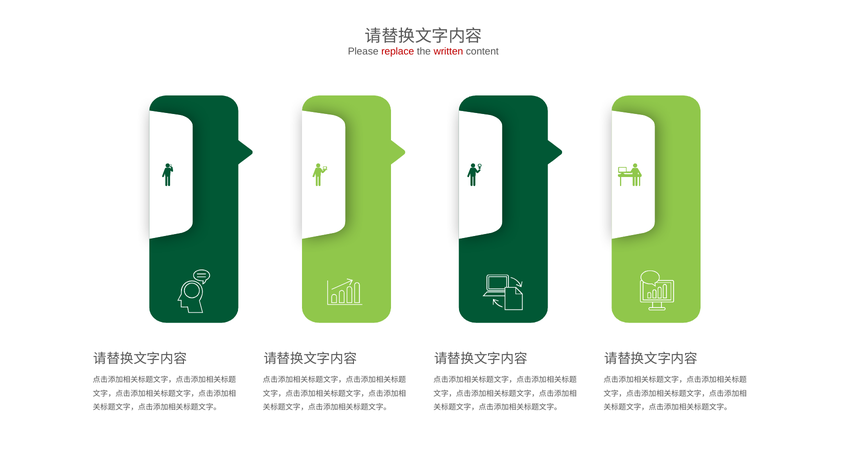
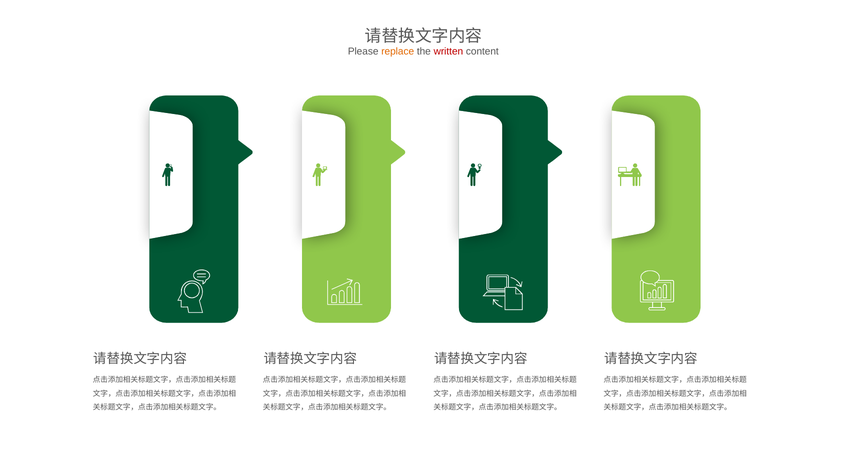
replace colour: red -> orange
